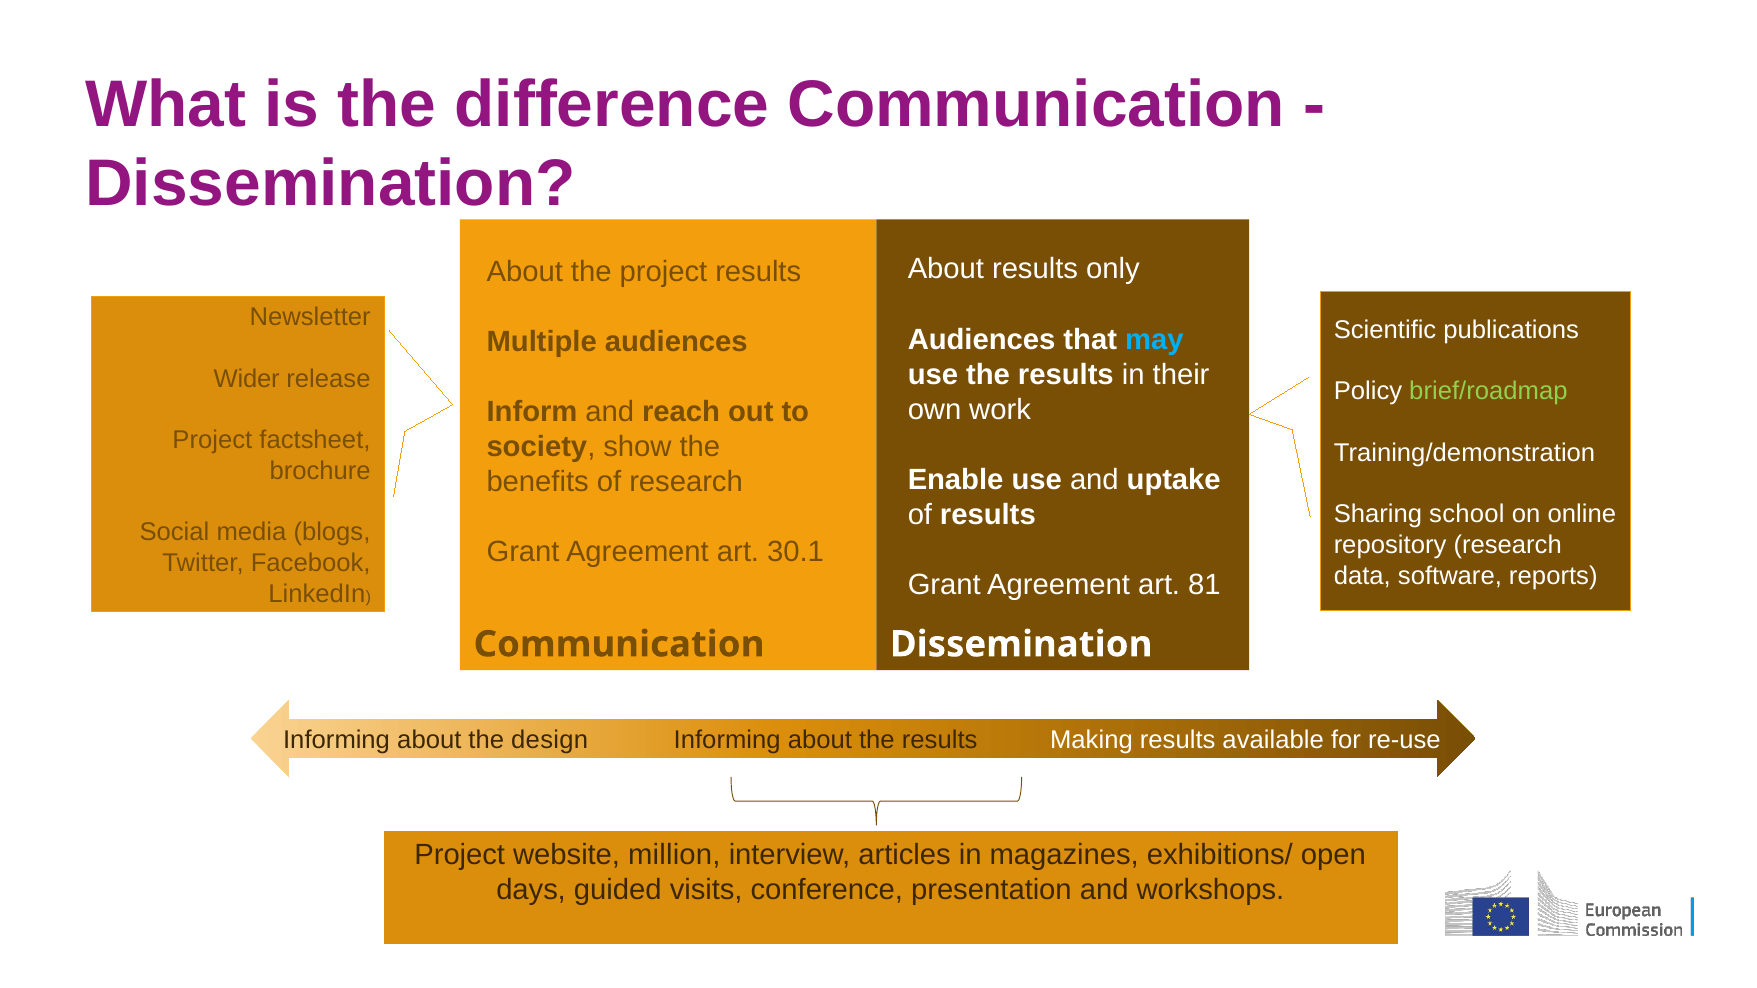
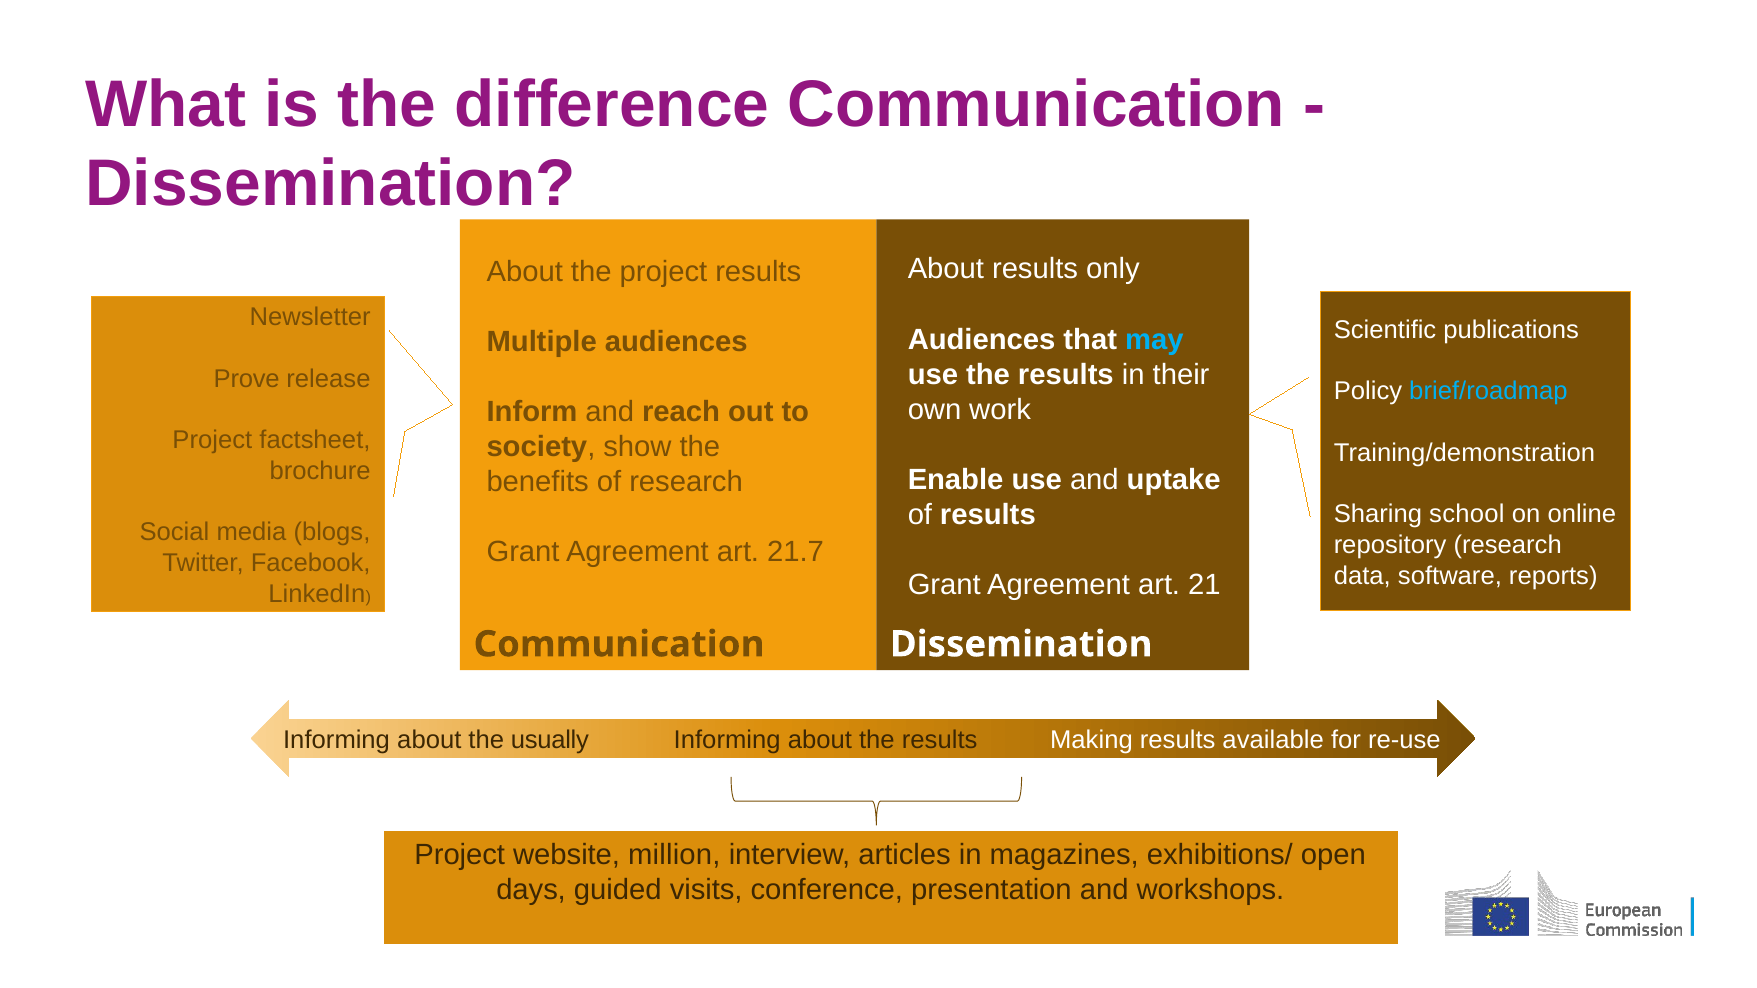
Wider: Wider -> Prove
brief/roadmap colour: light green -> light blue
30.1: 30.1 -> 21.7
81: 81 -> 21
design: design -> usually
